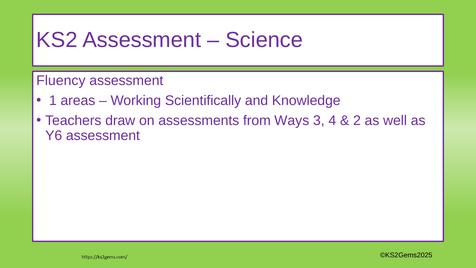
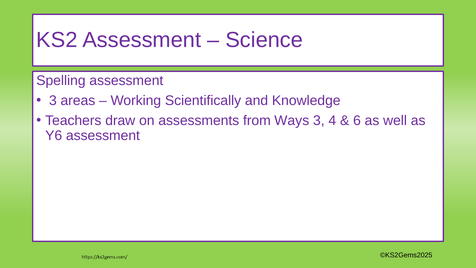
Fluency: Fluency -> Spelling
1 at (53, 100): 1 -> 3
2: 2 -> 6
